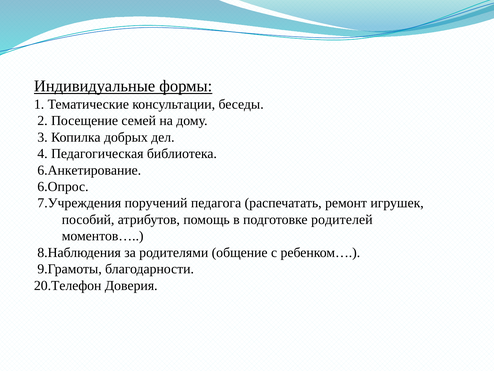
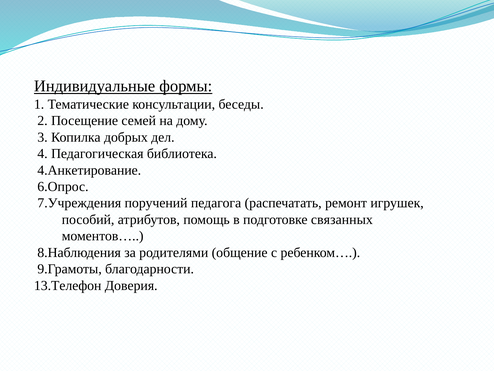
6.Анкетирование: 6.Анкетирование -> 4.Анкетирование
родителей: родителей -> связанных
20.Телефон: 20.Телефон -> 13.Телефон
